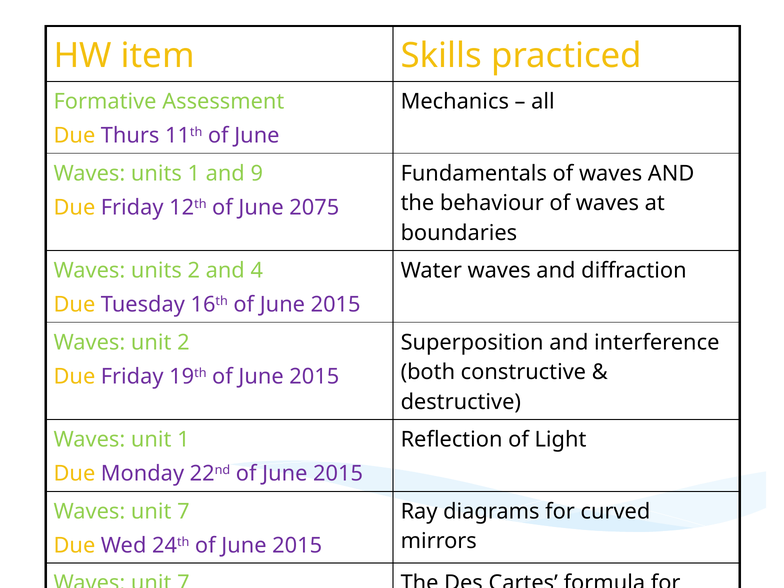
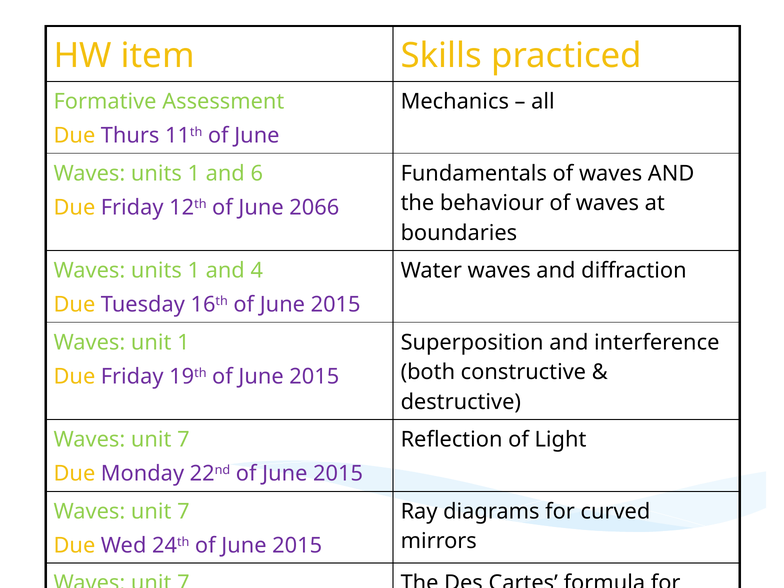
9: 9 -> 6
2075: 2075 -> 2066
2 at (194, 271): 2 -> 1
unit 2: 2 -> 1
1 at (183, 440): 1 -> 7
